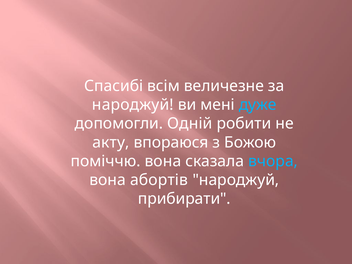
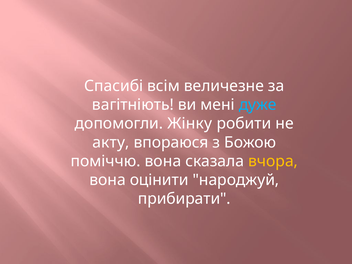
народжуй at (133, 105): народжуй -> вагітніють
Одній: Одній -> Жінку
вчора colour: light blue -> yellow
абортів: абортів -> оцінити
